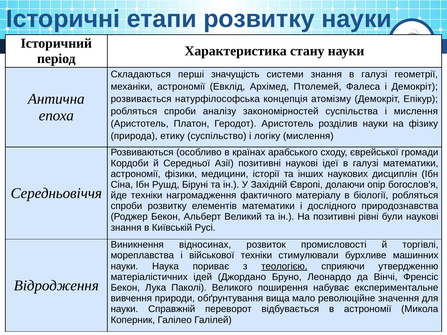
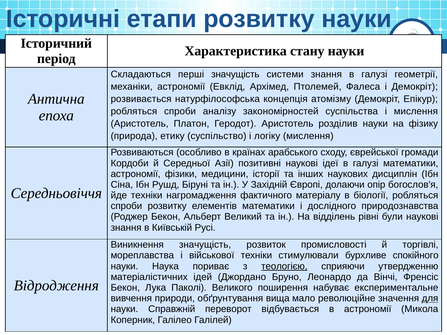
На позитивні: позитивні -> відділень
Виникнення відносинах: відносинах -> значущість
машинних: машинних -> спокійного
для underline: none -> present
